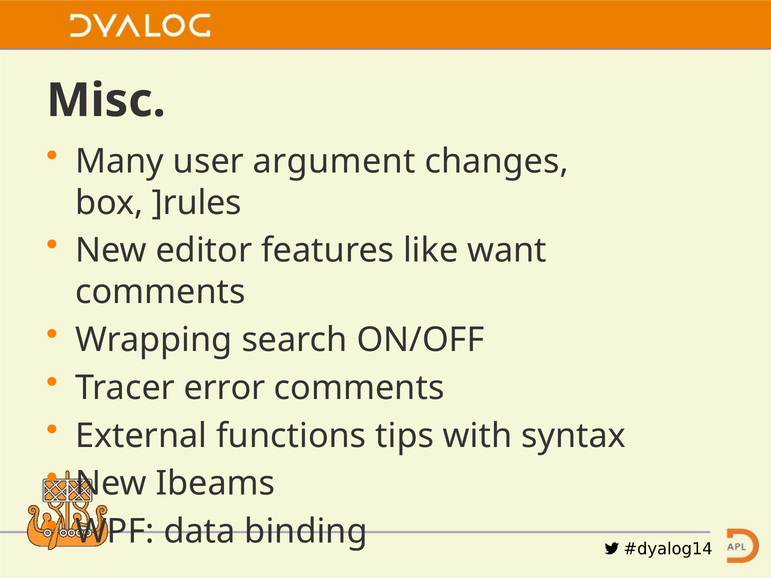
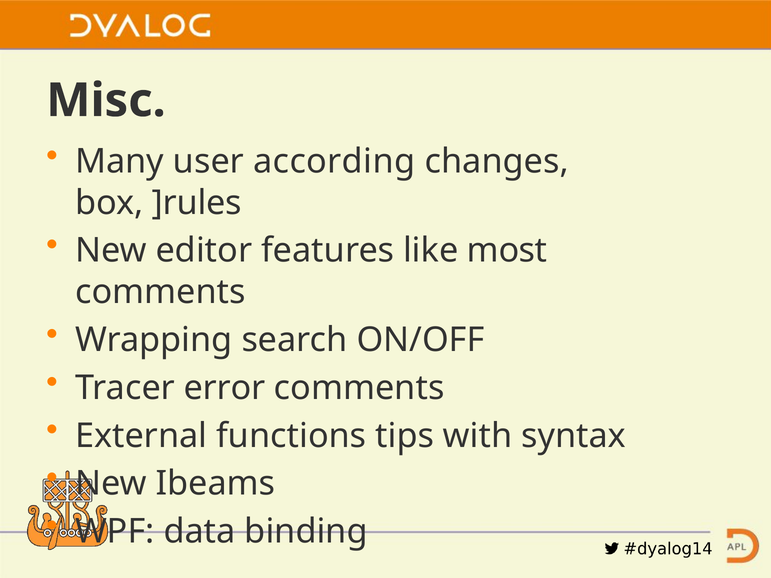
argument: argument -> according
want: want -> most
